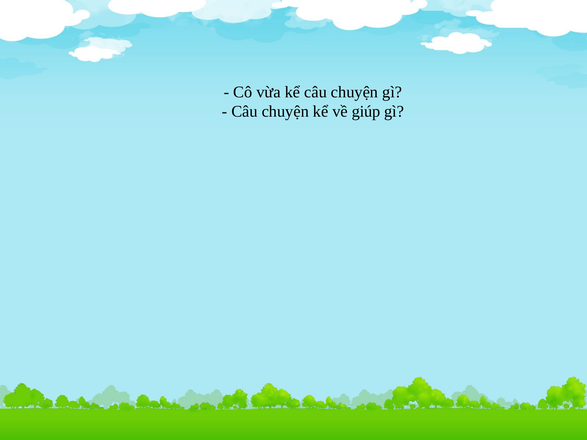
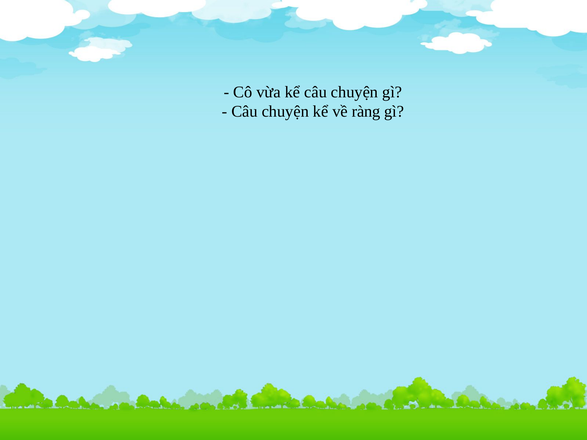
giúp: giúp -> ràng
